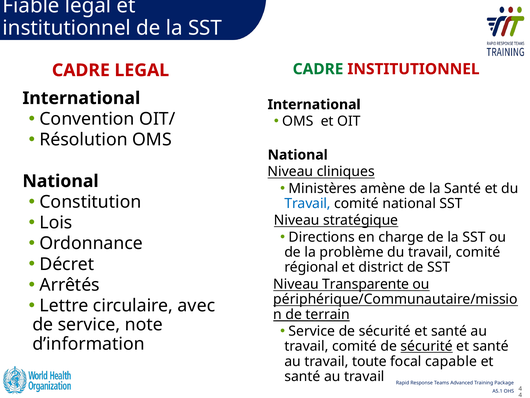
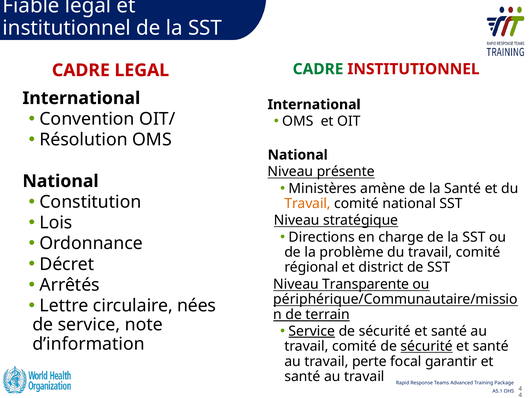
cliniques: cliniques -> présente
Travail at (308, 203) colour: blue -> orange
avec: avec -> nées
Service at (312, 331) underline: none -> present
toute: toute -> perte
capable: capable -> garantir
